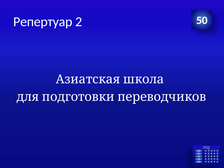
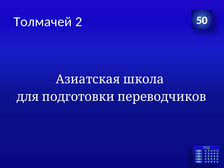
Репертуар: Репертуар -> Толмачей
